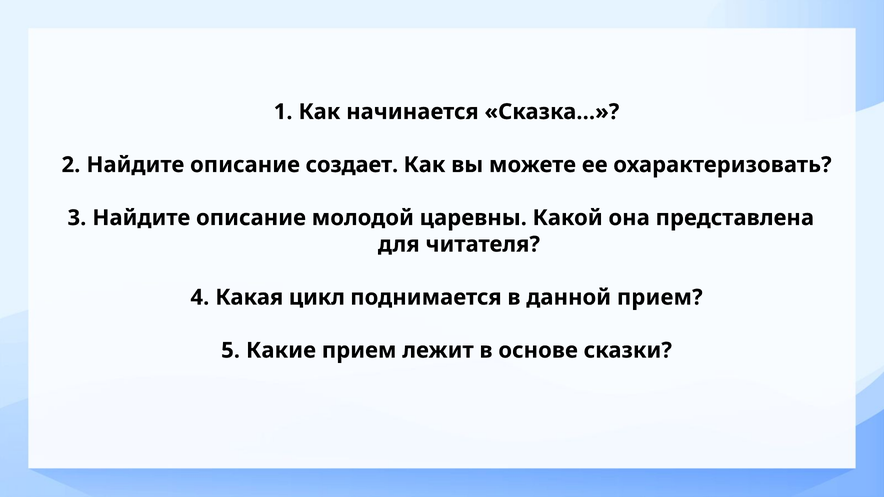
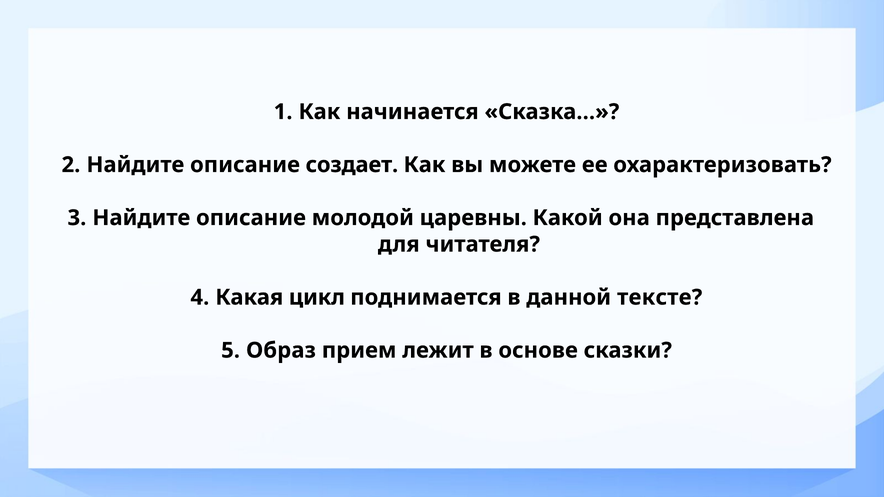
данной прием: прием -> тексте
Какие: Какие -> Образ
